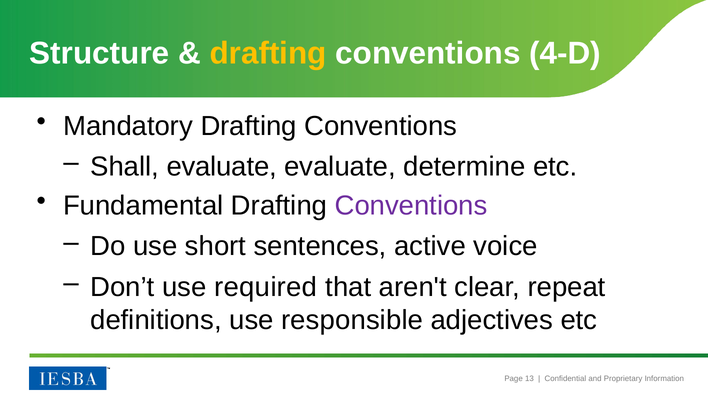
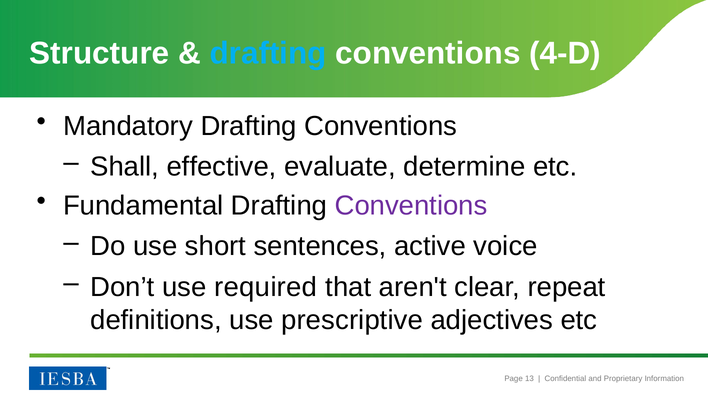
drafting at (268, 53) colour: yellow -> light blue
Shall evaluate: evaluate -> effective
responsible: responsible -> prescriptive
